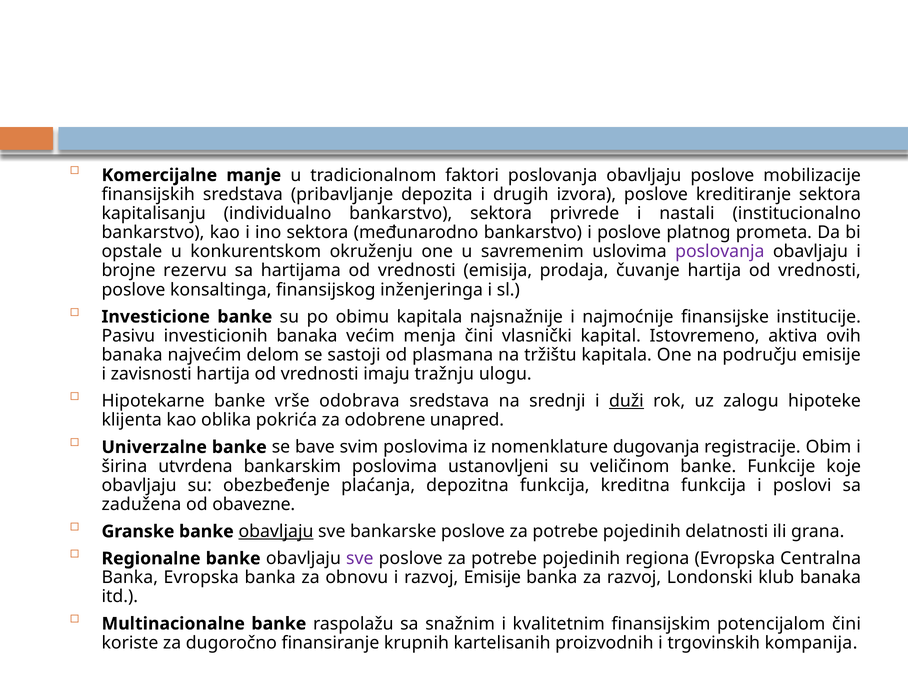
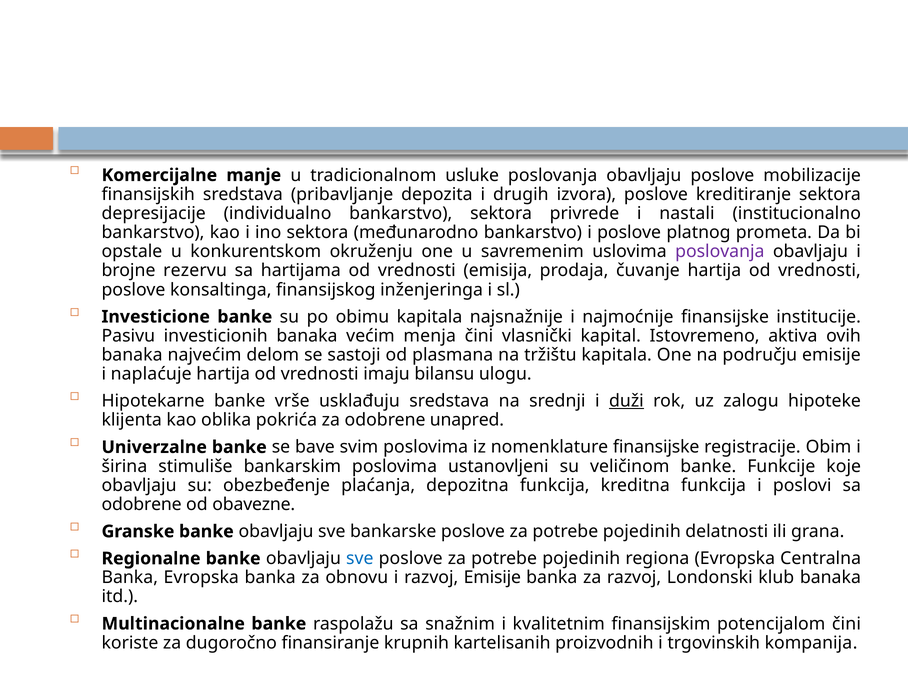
faktori: faktori -> usluke
kapitalisanju: kapitalisanju -> depresijacije
zavisnosti: zavisnosti -> naplaćuje
tražnju: tražnju -> bilansu
odobrava: odobrava -> usklađuju
nomenklature dugovanja: dugovanja -> finansijske
utvrdena: utvrdena -> stimuliše
zadužena at (141, 504): zadužena -> odobrene
obavljaju at (276, 531) underline: present -> none
sve at (360, 558) colour: purple -> blue
